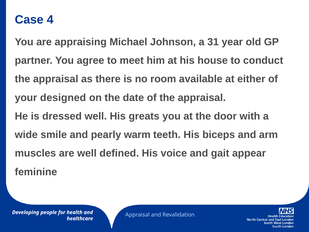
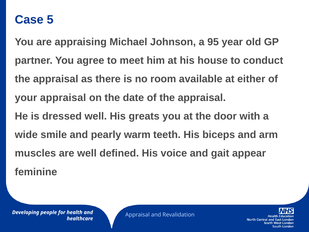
4: 4 -> 5
31: 31 -> 95
your designed: designed -> appraisal
